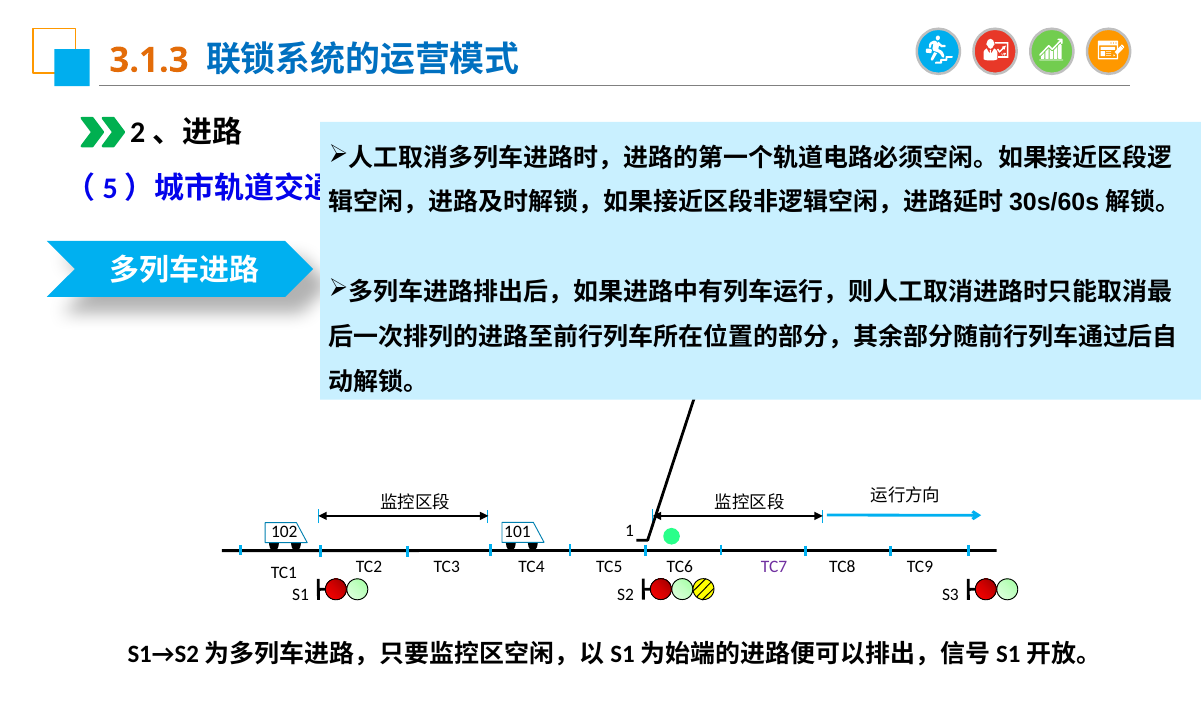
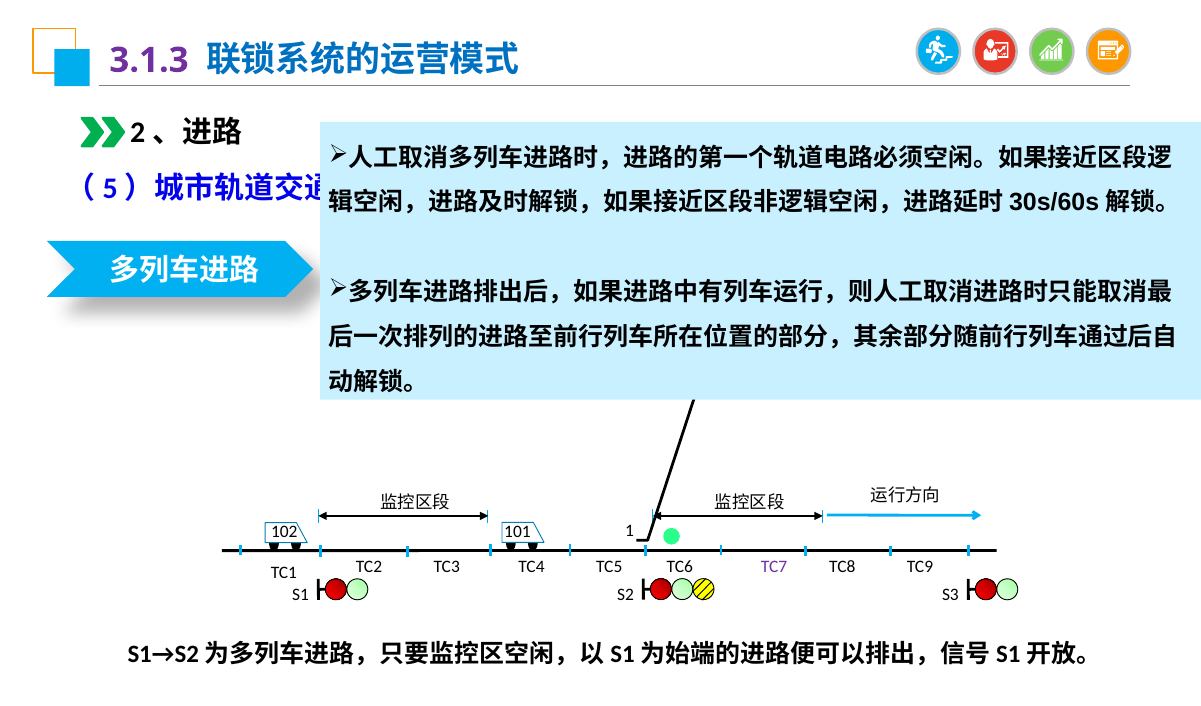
3.1.3 colour: orange -> purple
